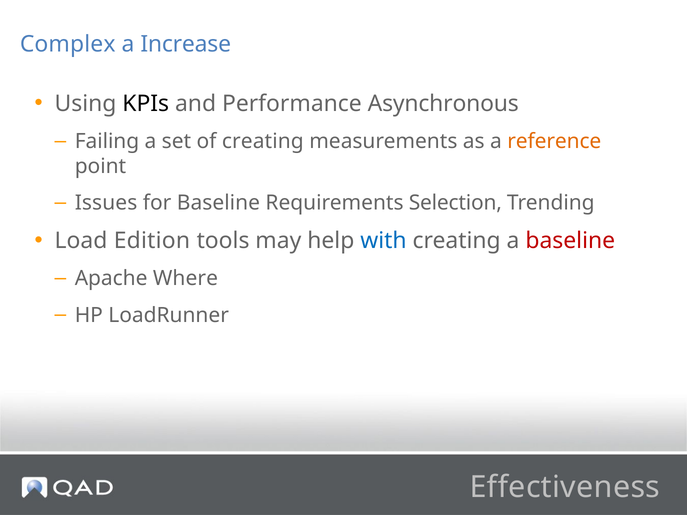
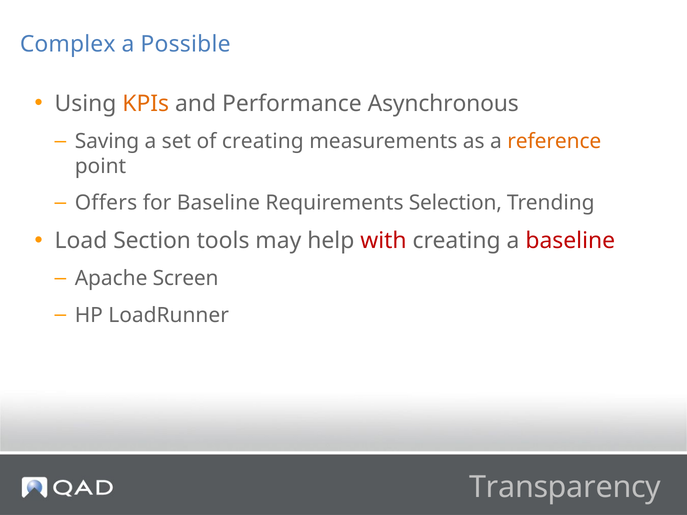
Increase: Increase -> Possible
KPIs colour: black -> orange
Failing: Failing -> Saving
Issues: Issues -> Offers
Edition: Edition -> Section
with colour: blue -> red
Where: Where -> Screen
Effectiveness: Effectiveness -> Transparency
